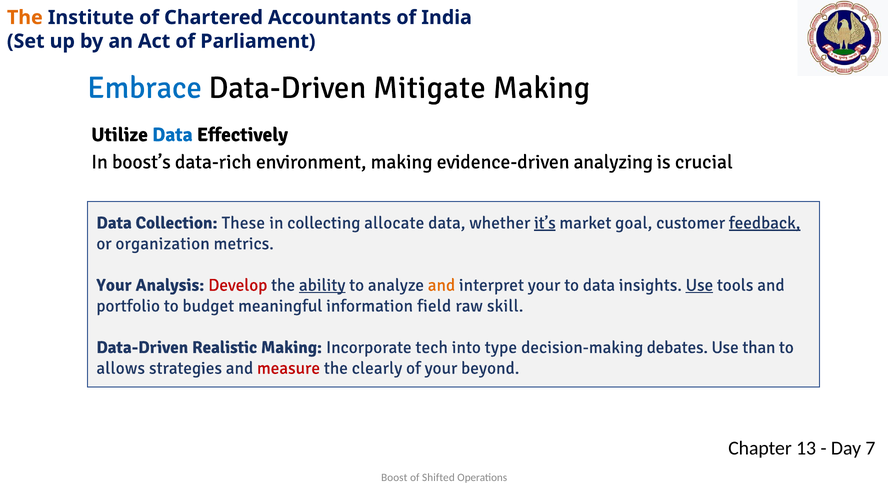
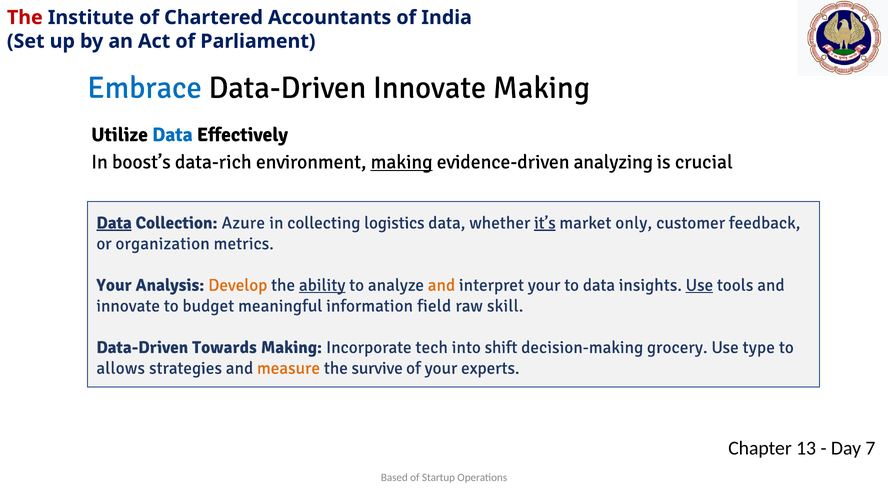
The at (25, 18) colour: orange -> red
Data-Driven Mitigate: Mitigate -> Innovate
making at (402, 162) underline: none -> present
Data at (114, 223) underline: none -> present
These: These -> Azure
allocate: allocate -> logistics
goal: goal -> only
feedback underline: present -> none
Develop colour: red -> orange
portfolio at (128, 306): portfolio -> innovate
Realistic: Realistic -> Towards
type: type -> shift
debates: debates -> grocery
than: than -> type
measure colour: red -> orange
clearly: clearly -> survive
beyond: beyond -> experts
Boost: Boost -> Based
Shifted: Shifted -> Startup
